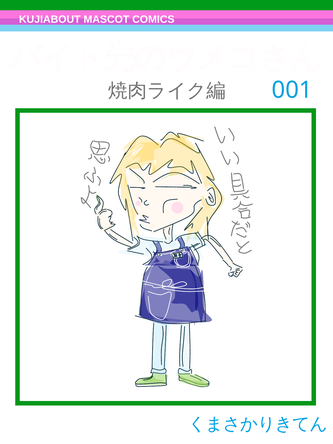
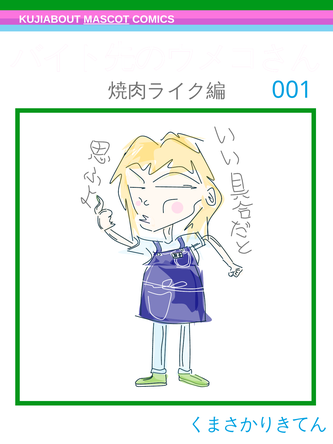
MASCOT underline: none -> present
